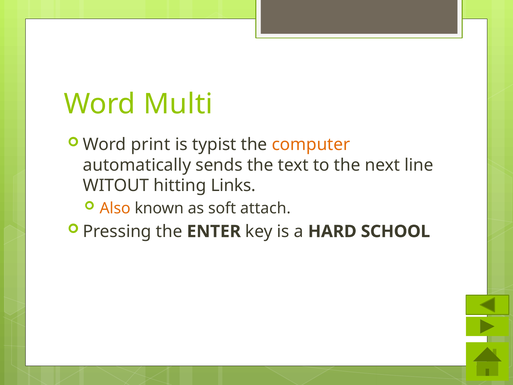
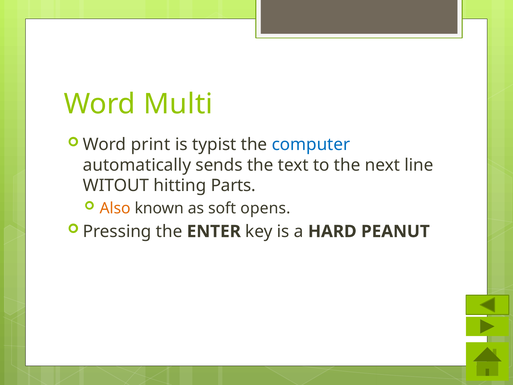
computer colour: orange -> blue
Links: Links -> Parts
attach: attach -> opens
SCHOOL: SCHOOL -> PEANUT
